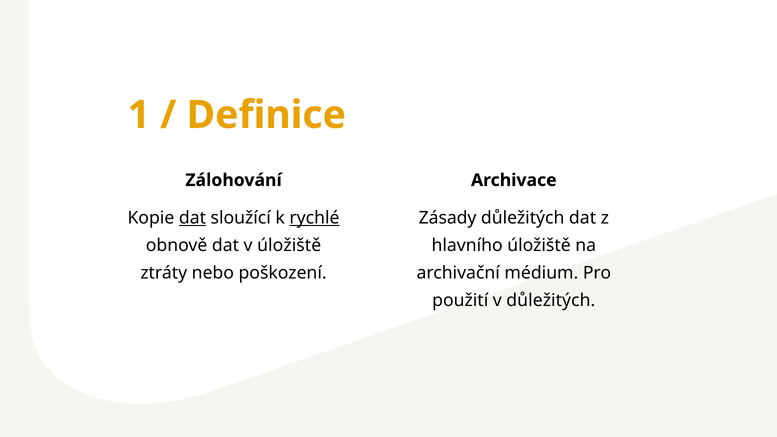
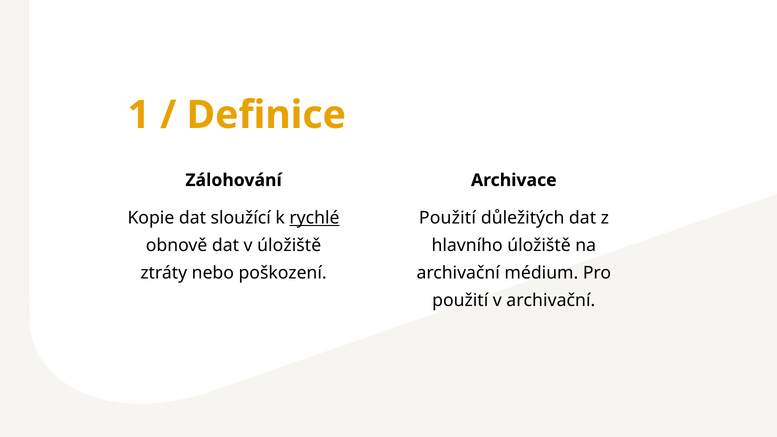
dat at (192, 218) underline: present -> none
Zásady at (448, 218): Zásady -> Použití
v důležitých: důležitých -> archivační
